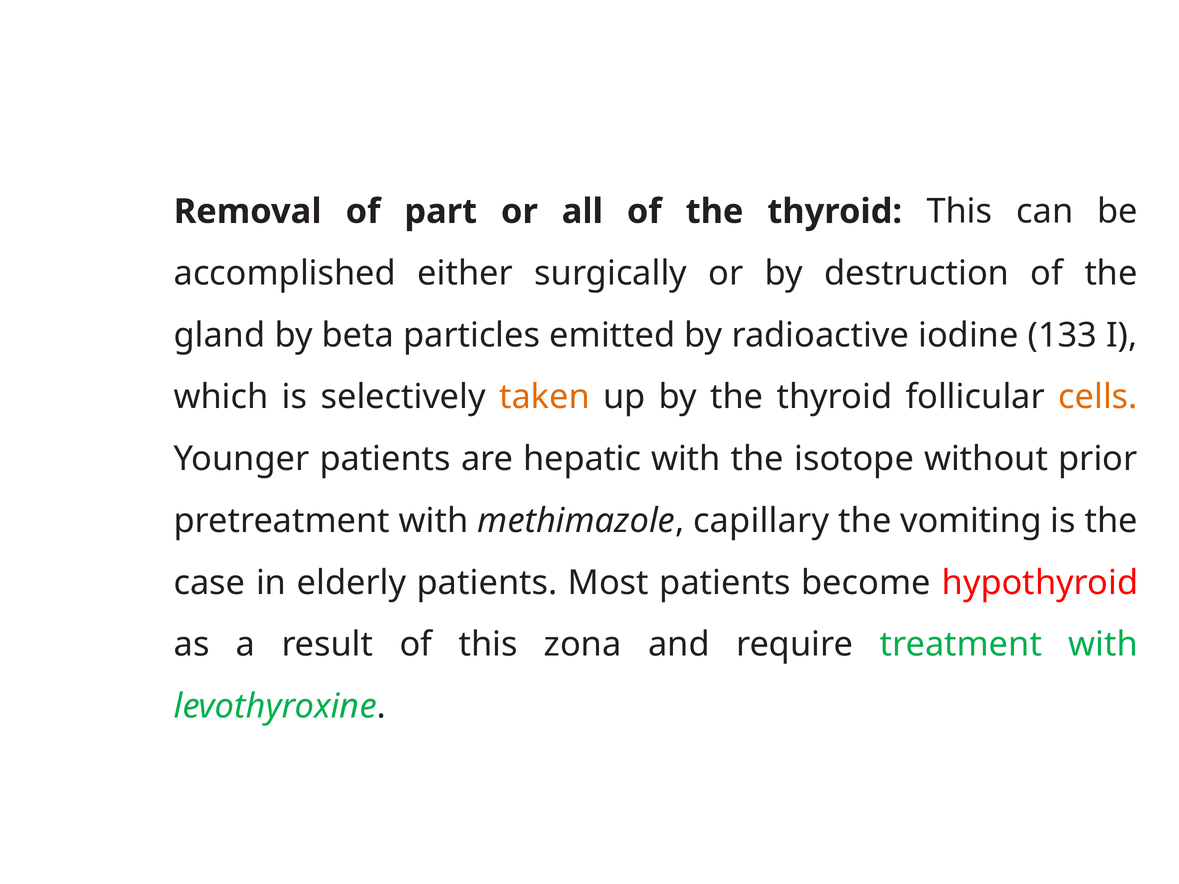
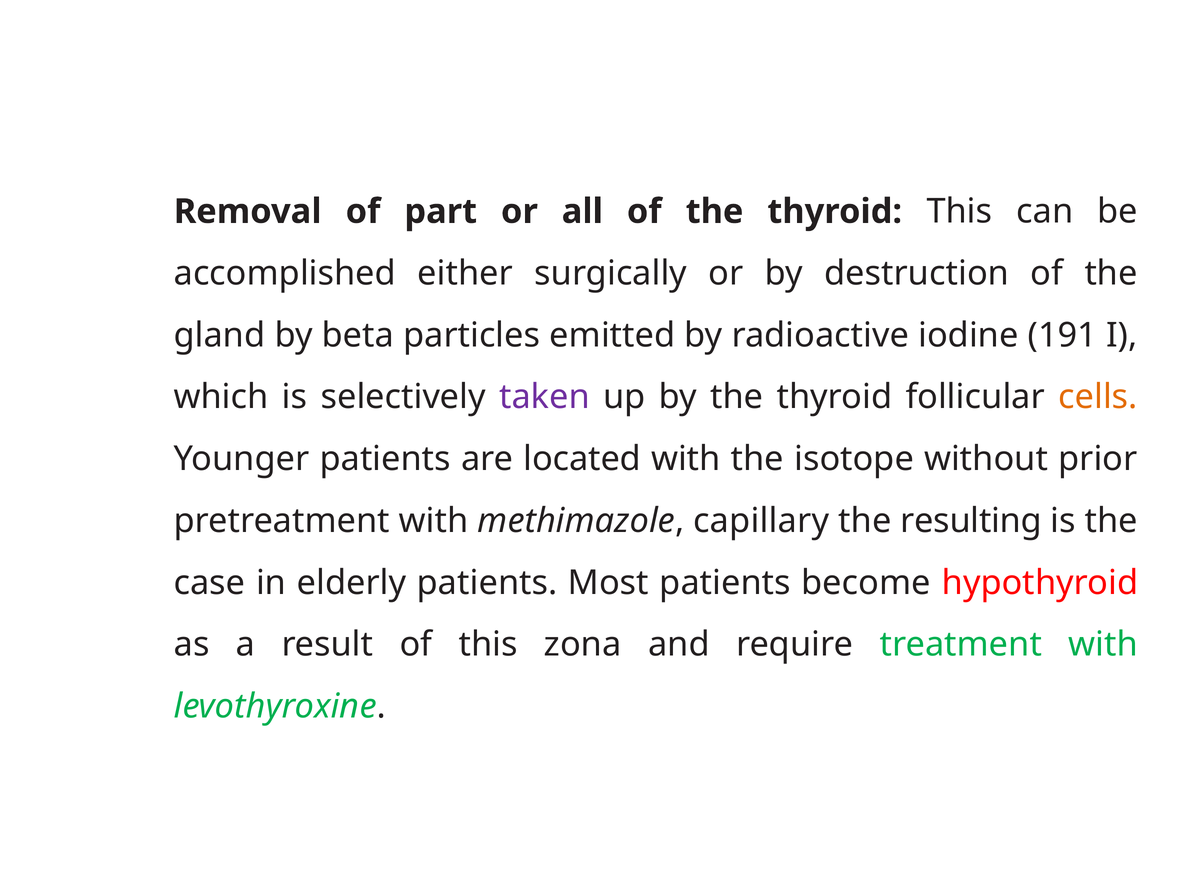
133: 133 -> 191
taken colour: orange -> purple
hepatic: hepatic -> located
vomiting: vomiting -> resulting
